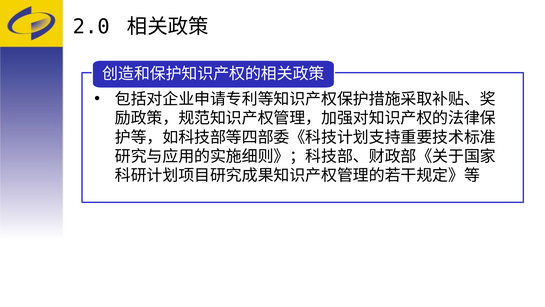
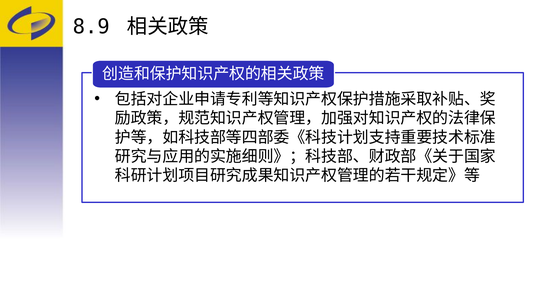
2.0: 2.0 -> 8.9
